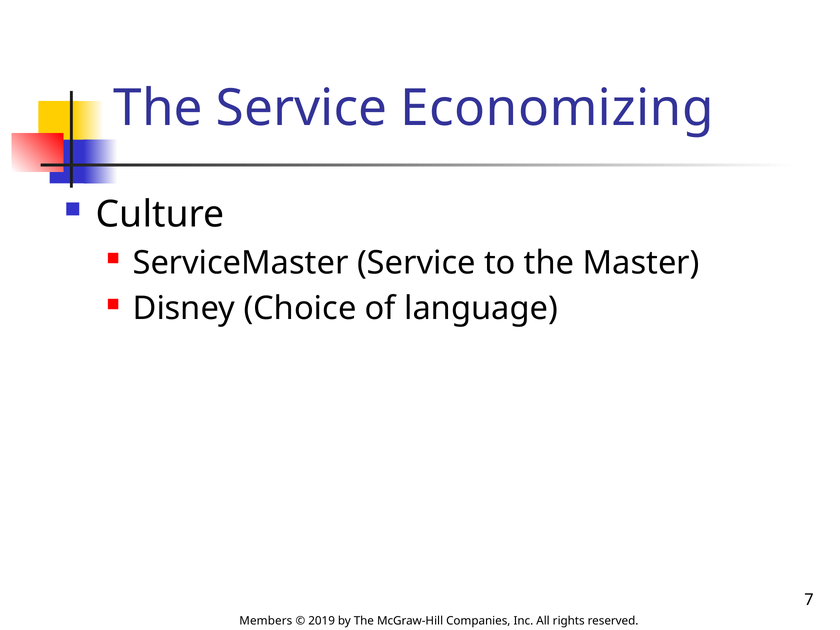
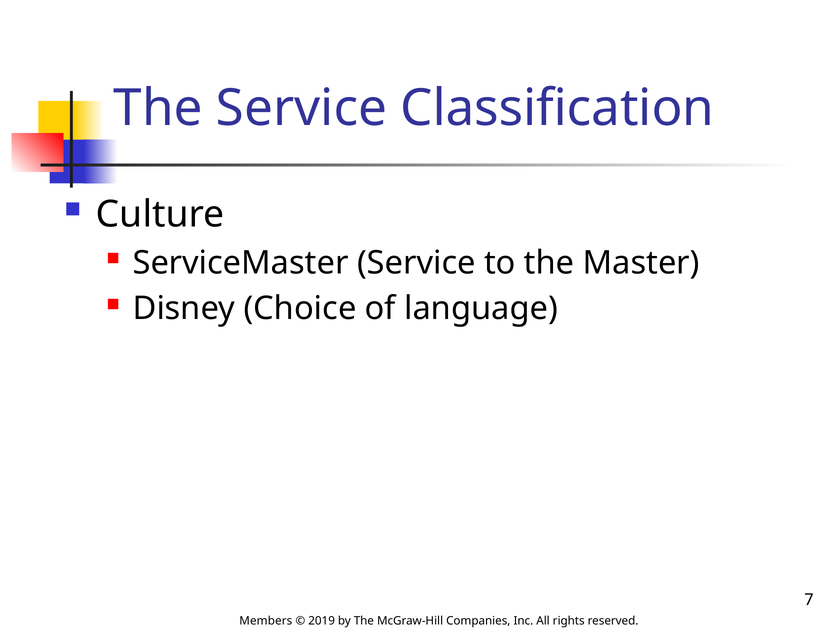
Economizing: Economizing -> Classification
